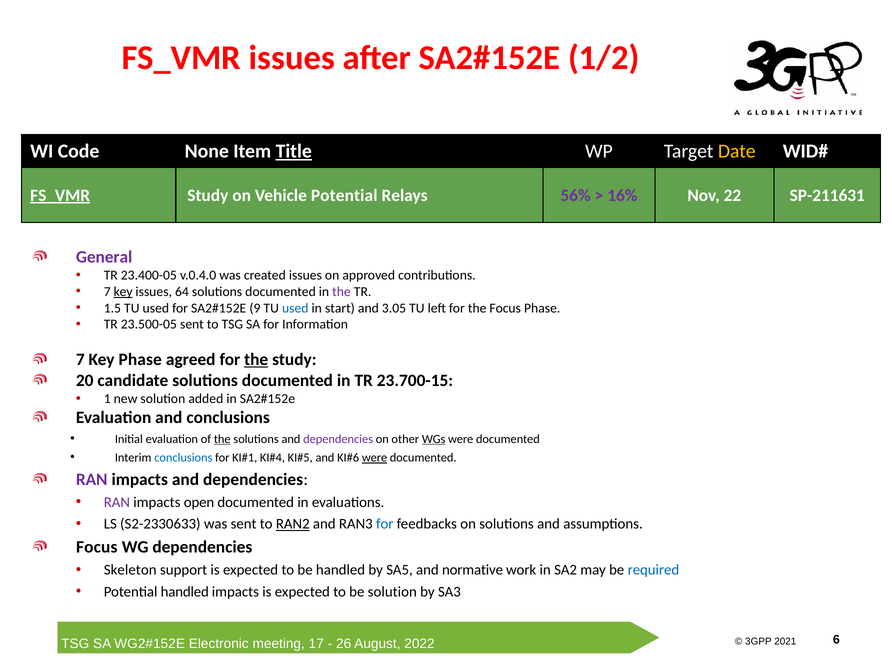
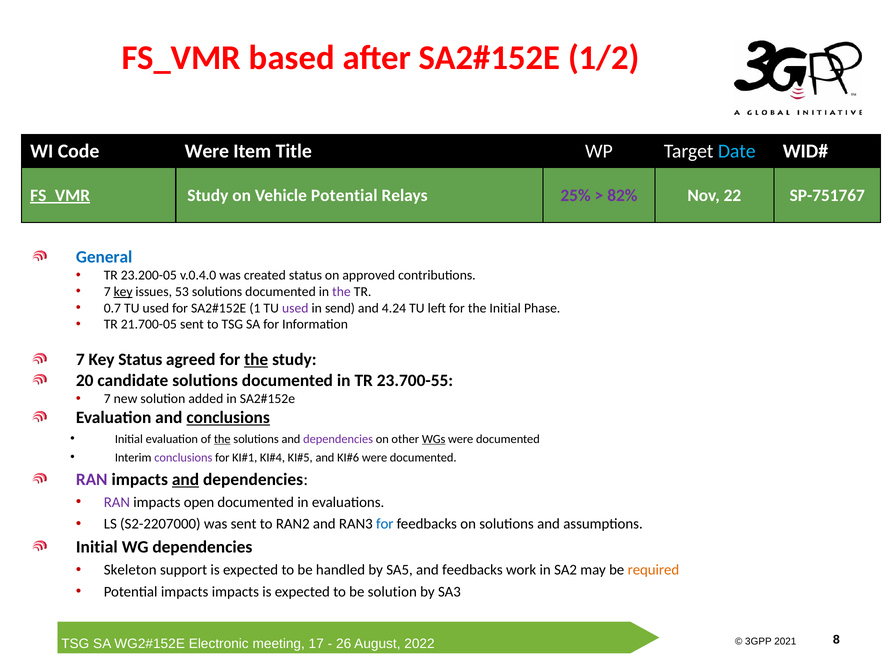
FS_VMR issues: issues -> based
Code None: None -> Were
Title underline: present -> none
Date colour: yellow -> light blue
56%: 56% -> 25%
16%: 16% -> 82%
SP-211631: SP-211631 -> SP-751767
General colour: purple -> blue
23.400-05: 23.400-05 -> 23.200-05
created issues: issues -> status
64: 64 -> 53
1.5: 1.5 -> 0.7
9: 9 -> 1
used at (295, 308) colour: blue -> purple
start: start -> send
3.05: 3.05 -> 4.24
the Focus: Focus -> Initial
23.500-05: 23.500-05 -> 21.700-05
Key Phase: Phase -> Status
23.700-15: 23.700-15 -> 23.700-55
1 at (107, 399): 1 -> 7
conclusions at (228, 418) underline: none -> present
conclusions at (183, 458) colour: blue -> purple
were at (375, 458) underline: present -> none
and at (185, 480) underline: none -> present
S2-2330633: S2-2330633 -> S2-2207000
RAN2 underline: present -> none
Focus at (97, 547): Focus -> Initial
and normative: normative -> feedbacks
required colour: blue -> orange
Potential handled: handled -> impacts
6: 6 -> 8
